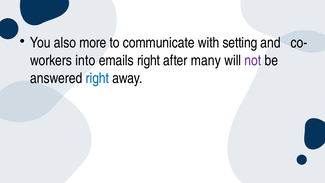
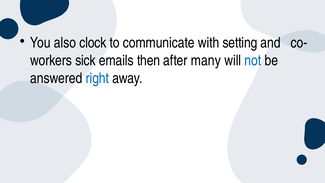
more: more -> clock
into: into -> sick
emails right: right -> then
not colour: purple -> blue
